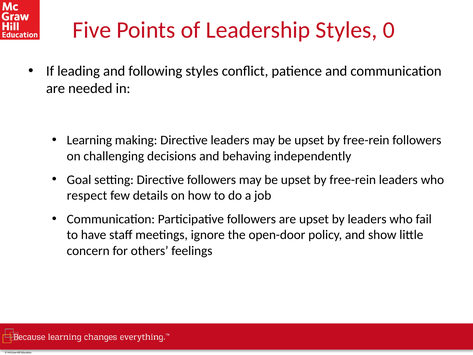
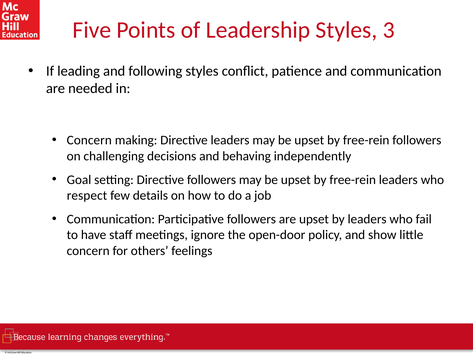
0: 0 -> 3
Learning at (89, 140): Learning -> Concern
